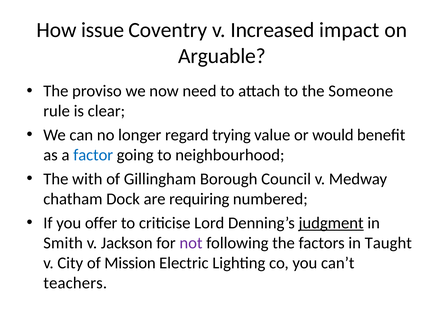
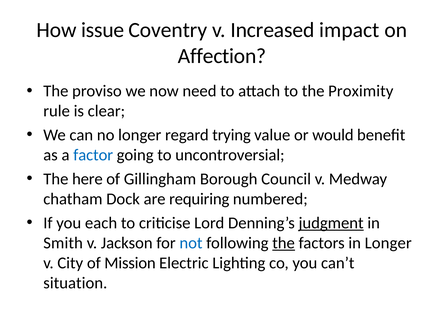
Arguable: Arguable -> Affection
Someone: Someone -> Proximity
neighbourhood: neighbourhood -> uncontroversial
with: with -> here
offer: offer -> each
not colour: purple -> blue
the at (284, 243) underline: none -> present
in Taught: Taught -> Longer
teachers: teachers -> situation
